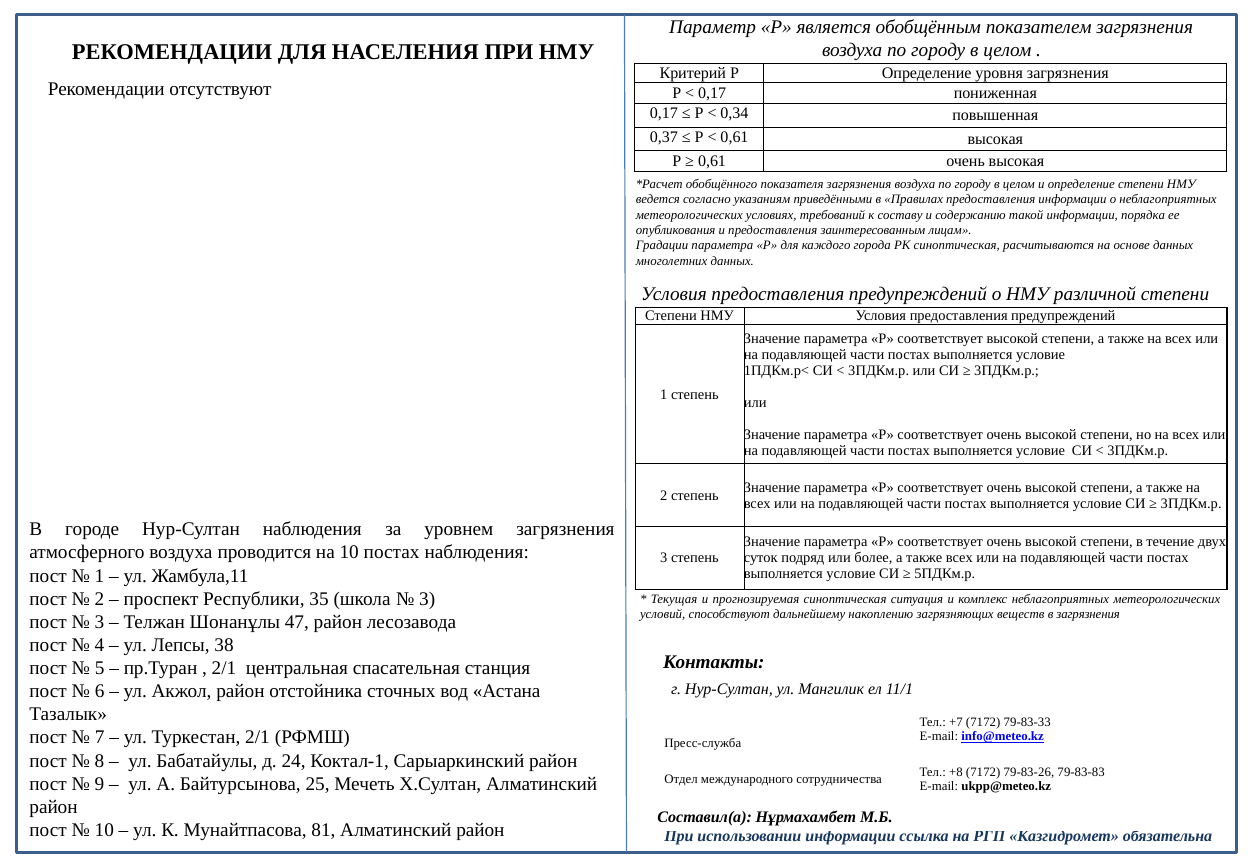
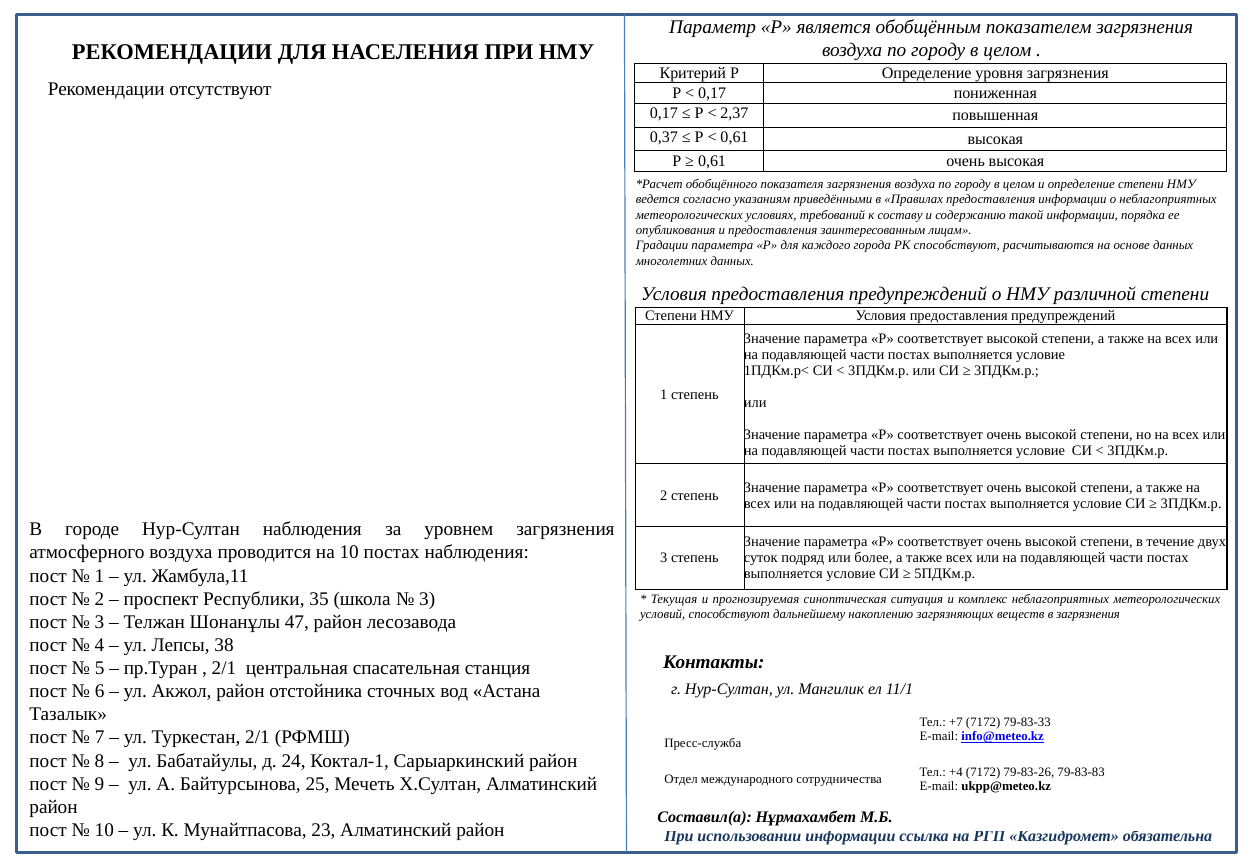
0,34: 0,34 -> 2,37
РК синоптическая: синоптическая -> способствуют
+8: +8 -> +4
81: 81 -> 23
